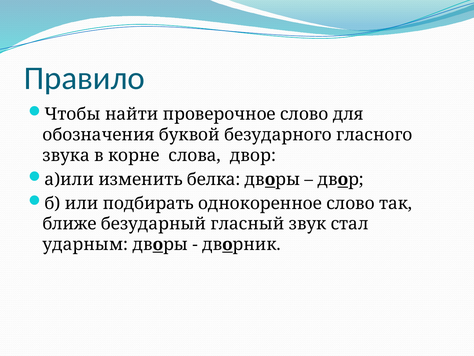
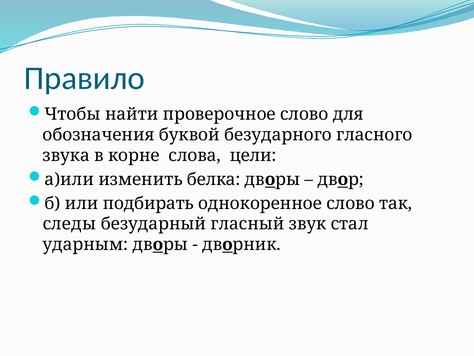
слова двор: двор -> цели
ближе: ближе -> следы
